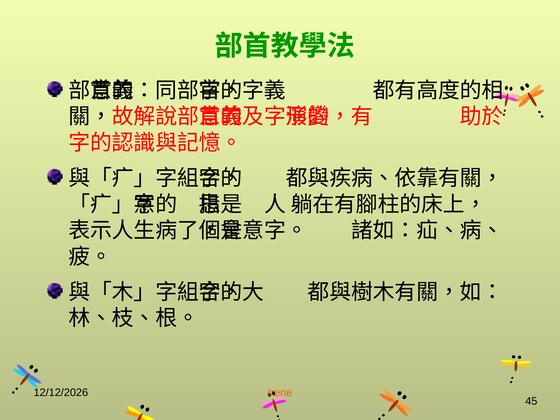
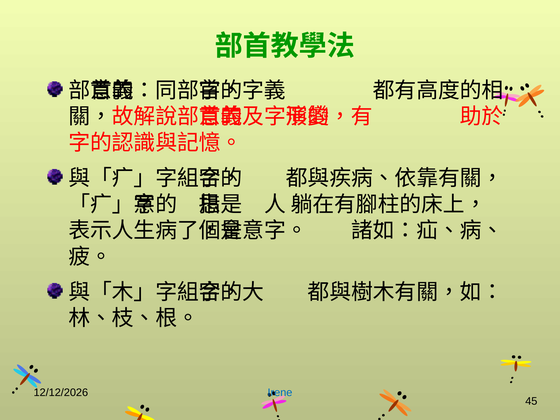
Irene colour: orange -> blue
